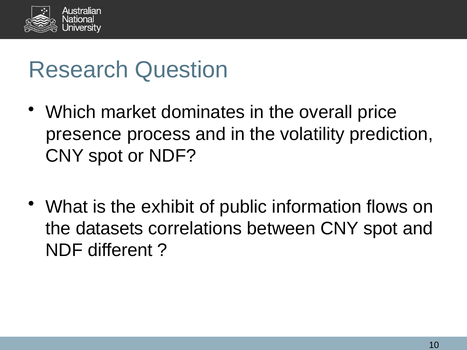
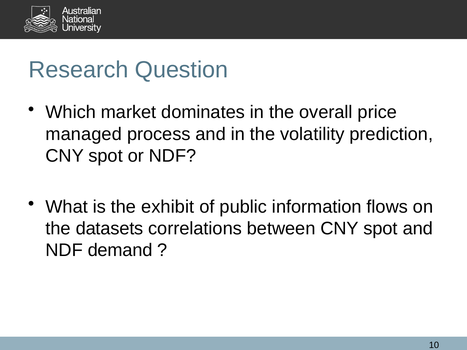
presence: presence -> managed
different: different -> demand
